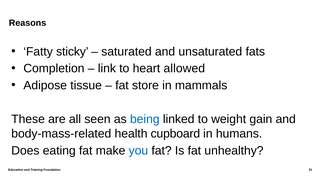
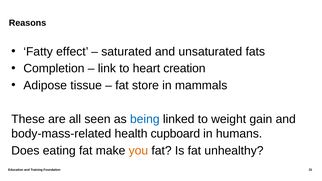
sticky: sticky -> effect
allowed: allowed -> creation
you colour: blue -> orange
